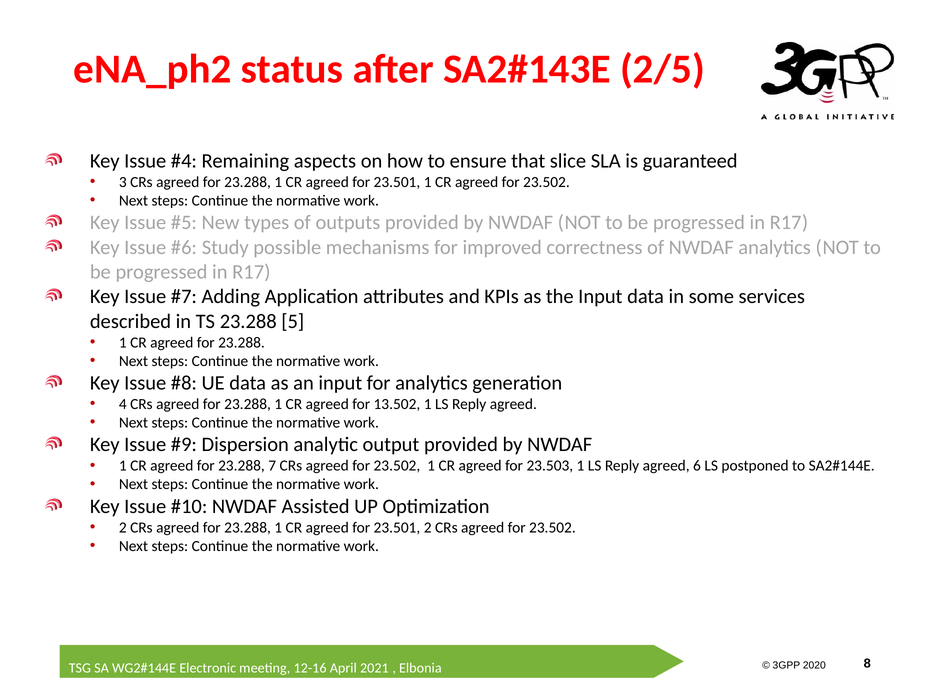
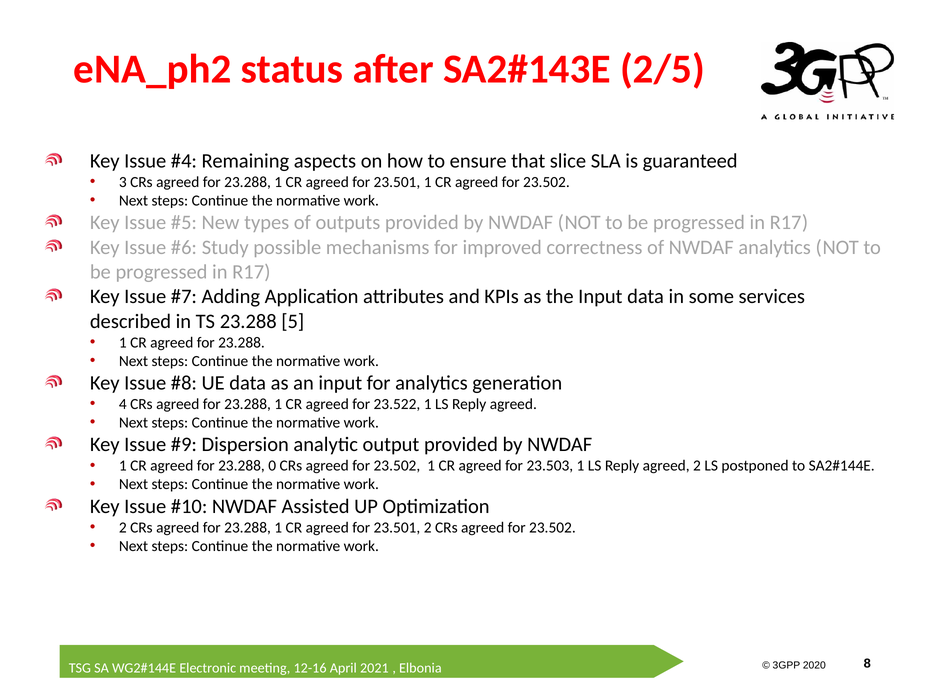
13.502: 13.502 -> 23.522
7: 7 -> 0
agreed 6: 6 -> 2
